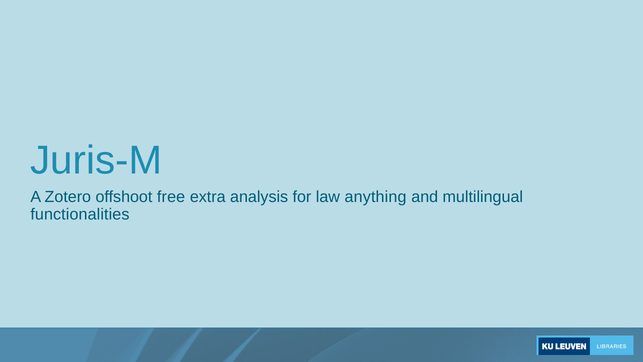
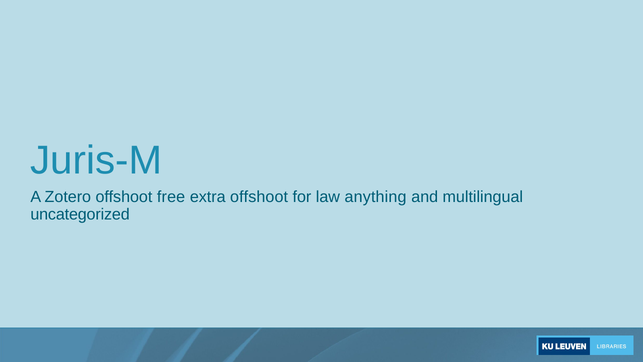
extra analysis: analysis -> offshoot
functionalities: functionalities -> uncategorized
